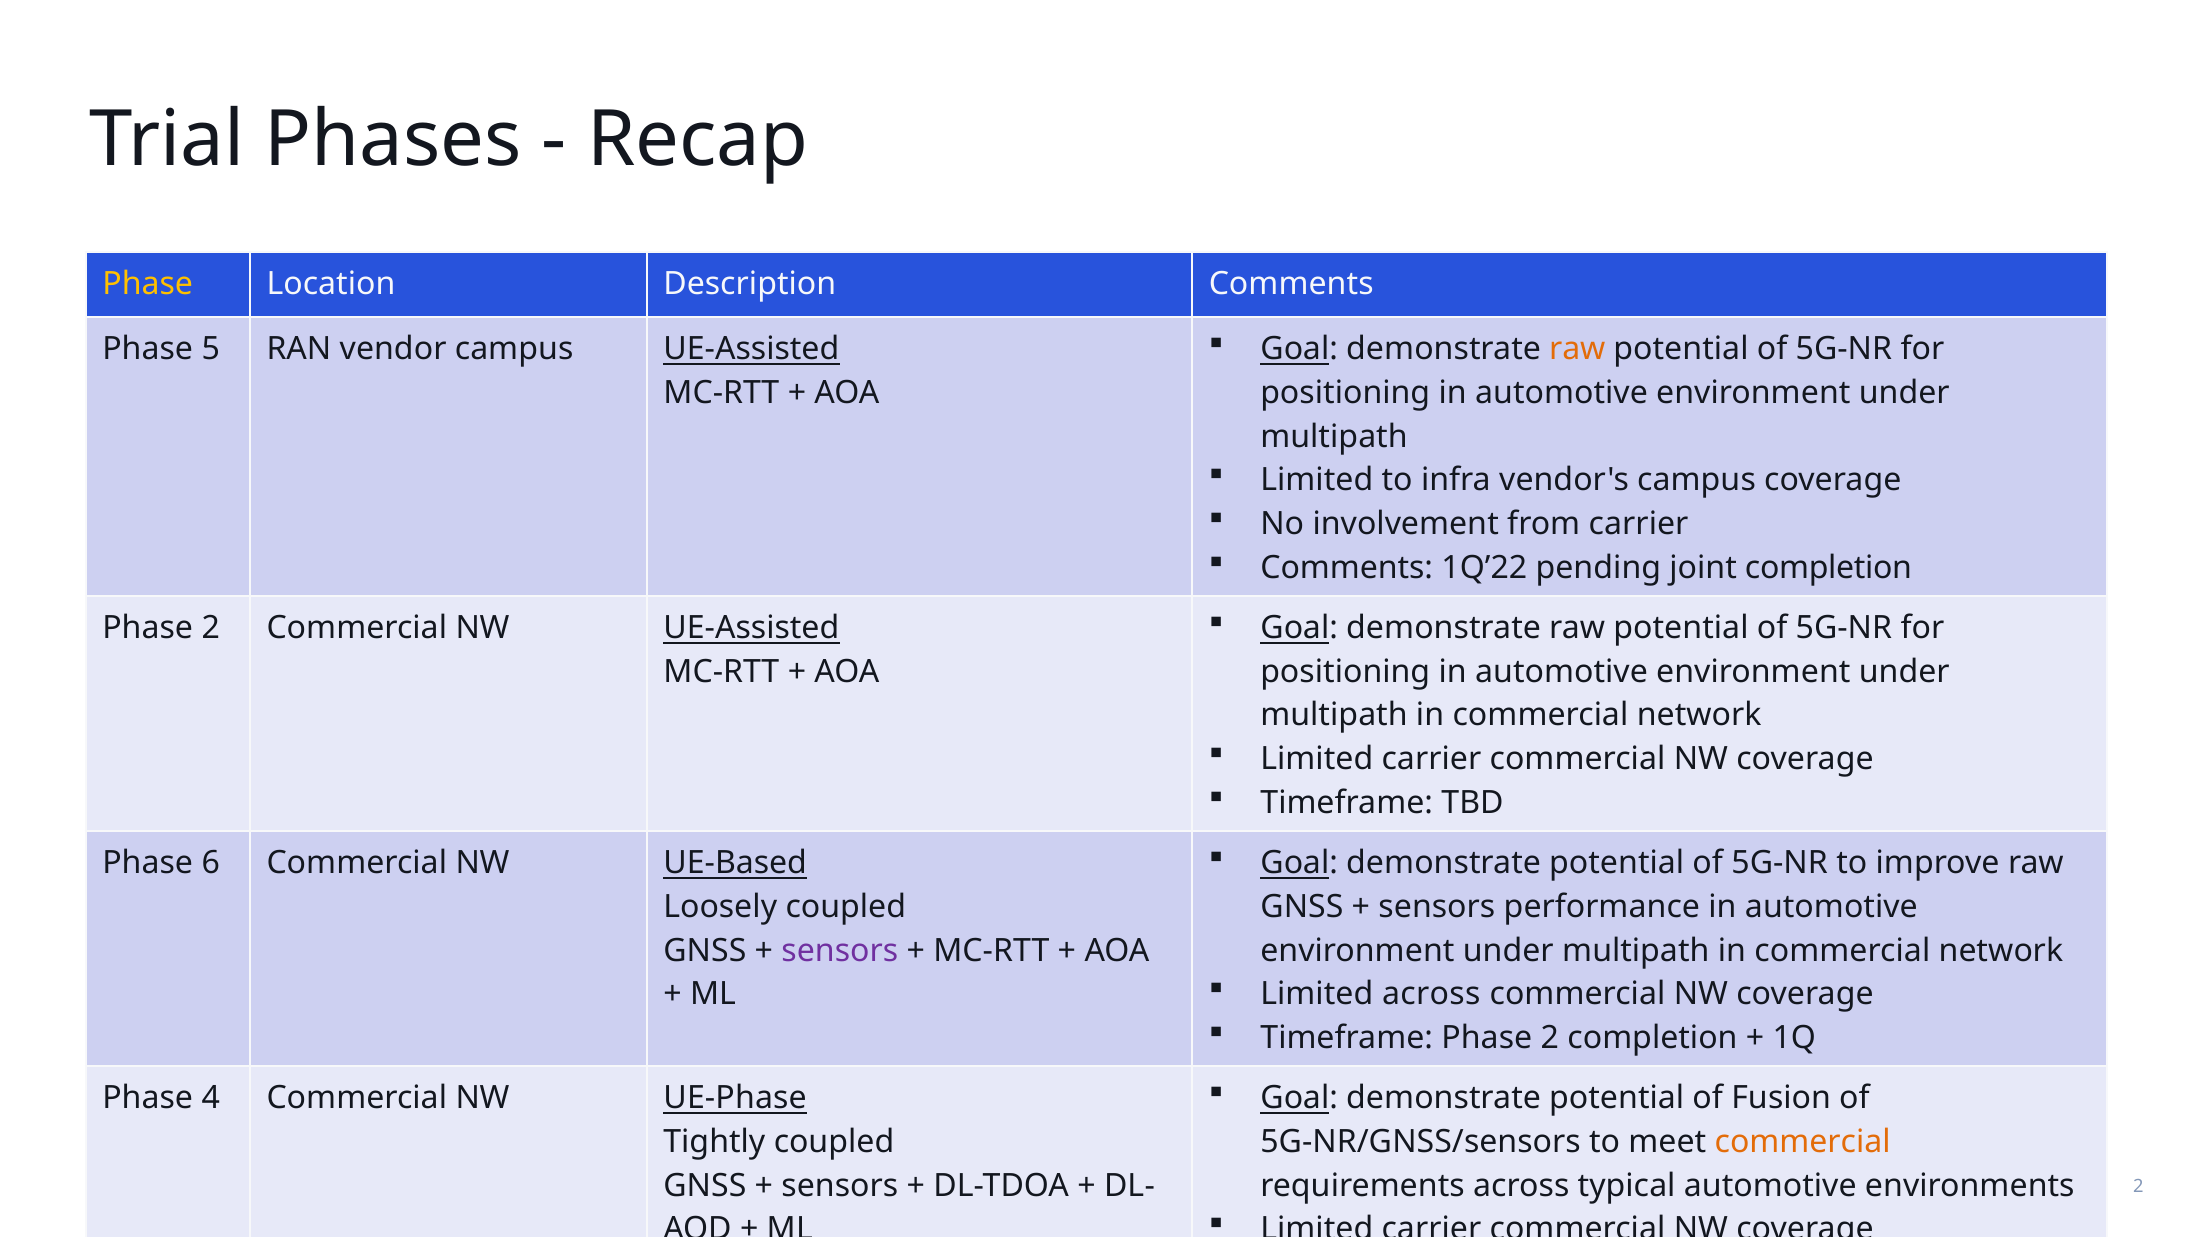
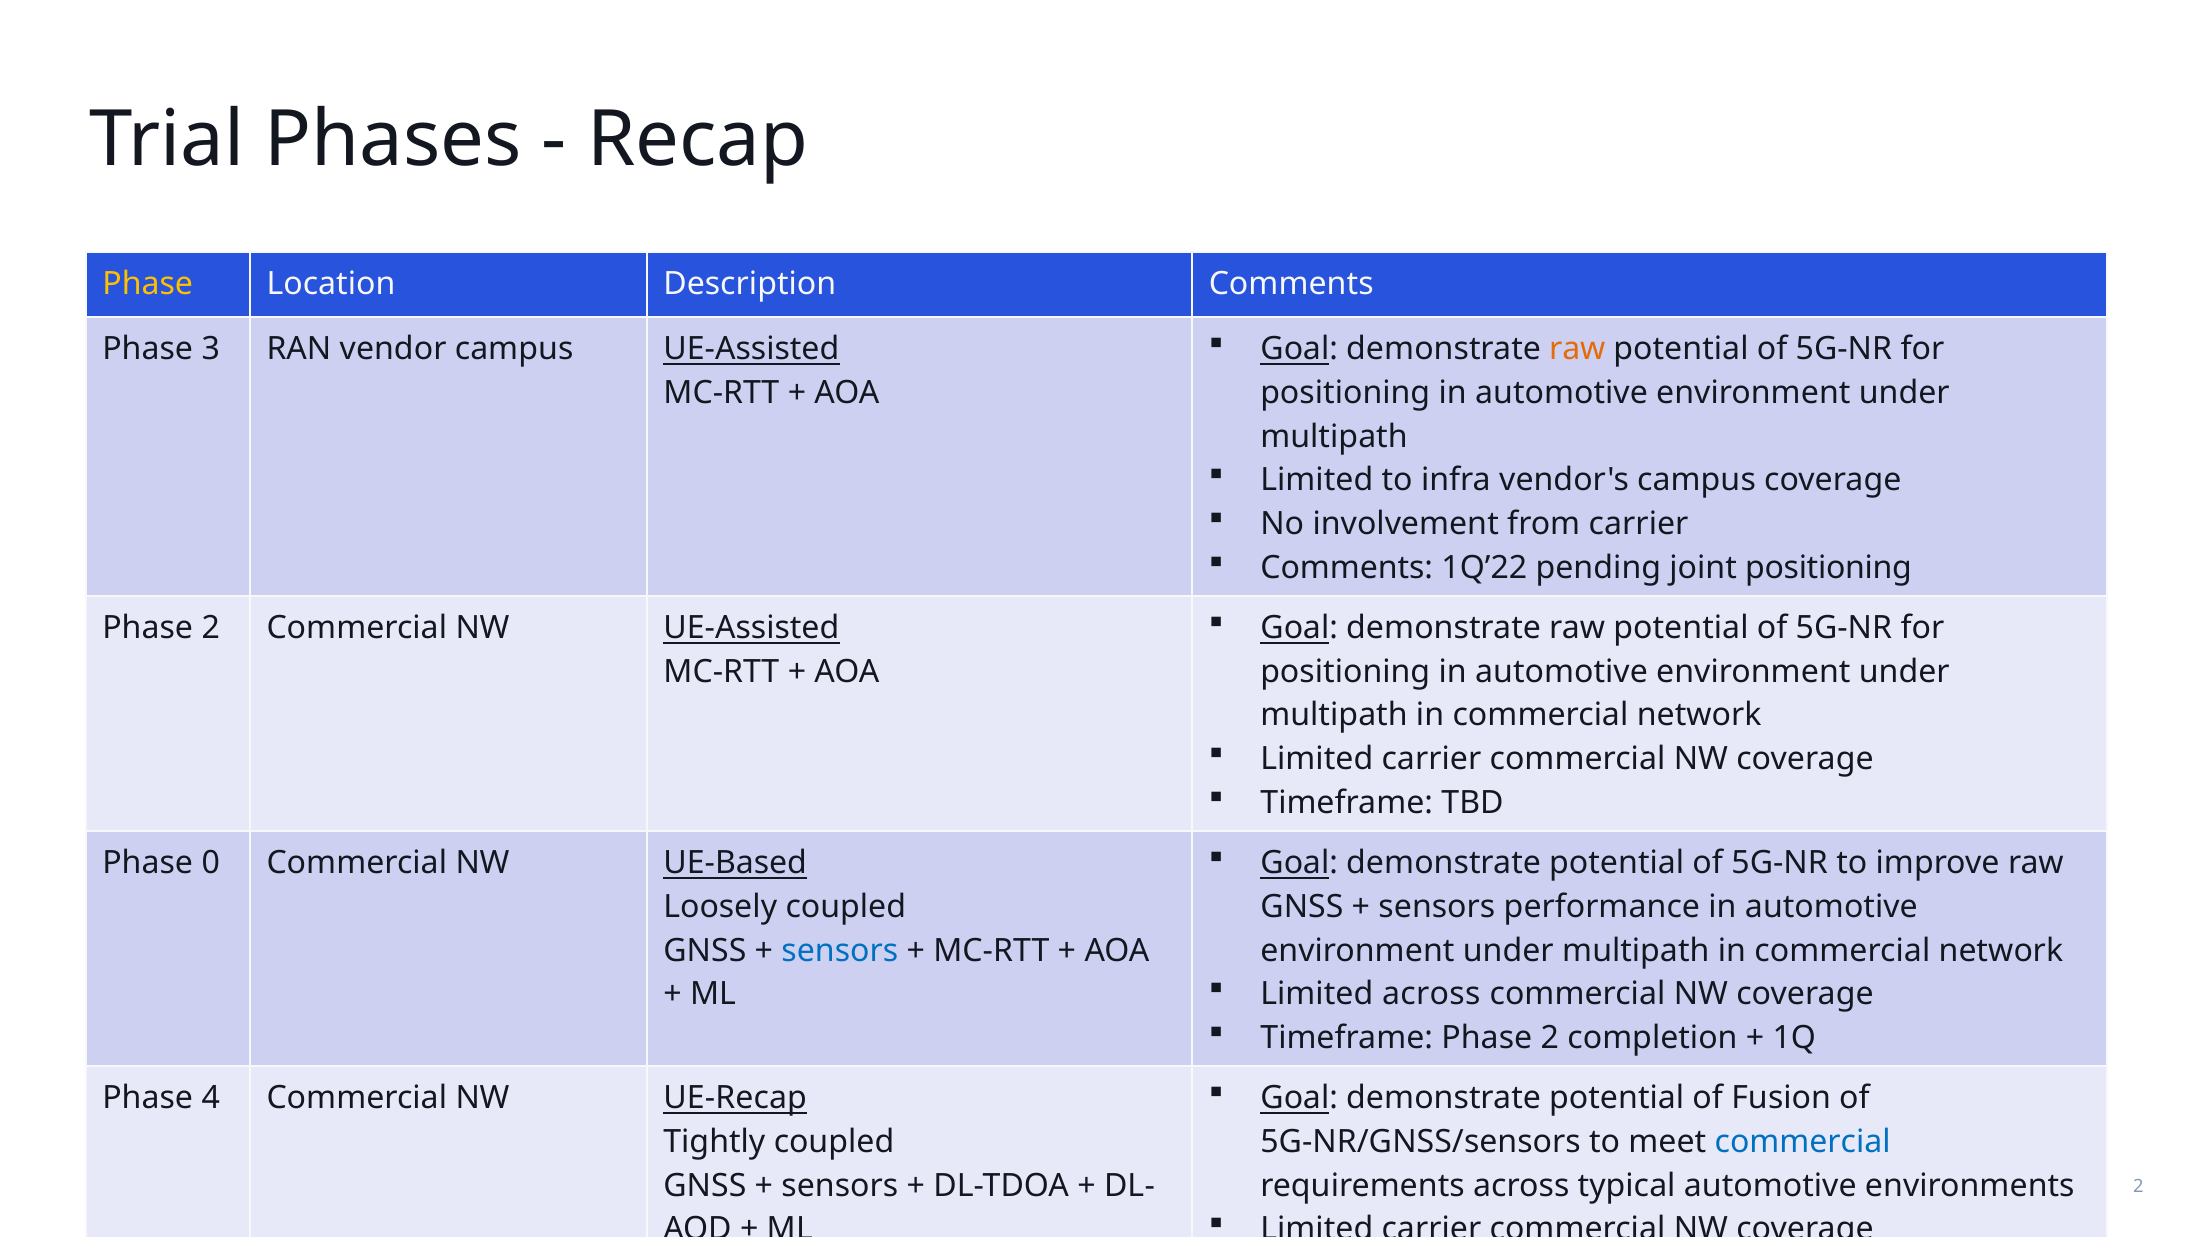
5: 5 -> 3
joint completion: completion -> positioning
6: 6 -> 0
sensors at (840, 950) colour: purple -> blue
UE-Phase: UE-Phase -> UE-Recap
commercial at (1803, 1142) colour: orange -> blue
